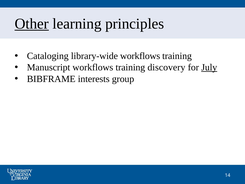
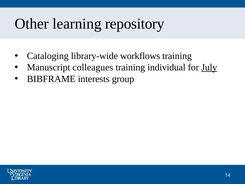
Other underline: present -> none
principles: principles -> repository
Manuscript workflows: workflows -> colleagues
discovery: discovery -> individual
